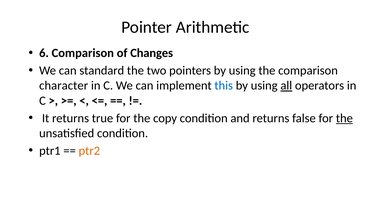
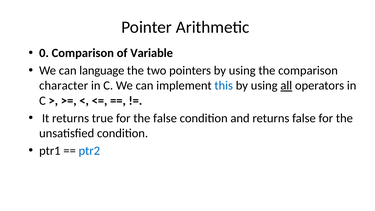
6: 6 -> 0
Changes: Changes -> Variable
standard: standard -> language
the copy: copy -> false
the at (344, 118) underline: present -> none
ptr2 colour: orange -> blue
